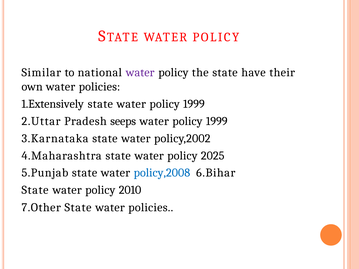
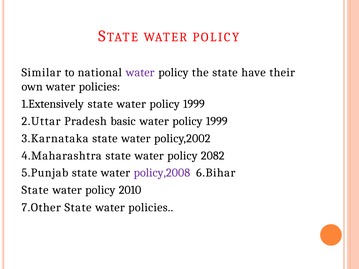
seeps: seeps -> basic
2025: 2025 -> 2082
policy,2008 colour: blue -> purple
